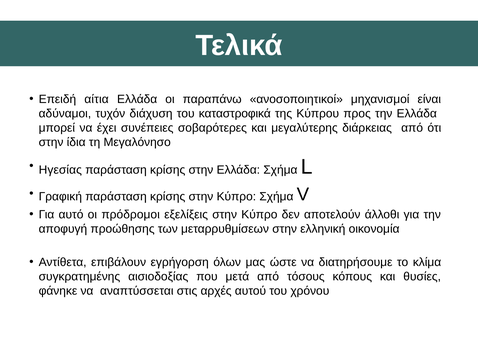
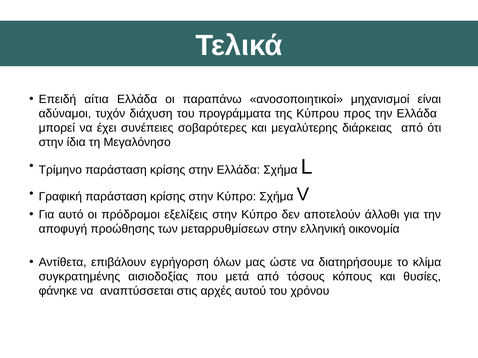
καταστροφικά: καταστροφικά -> προγράμματα
Ηγεσίας: Ηγεσίας -> Τρίμηνο
